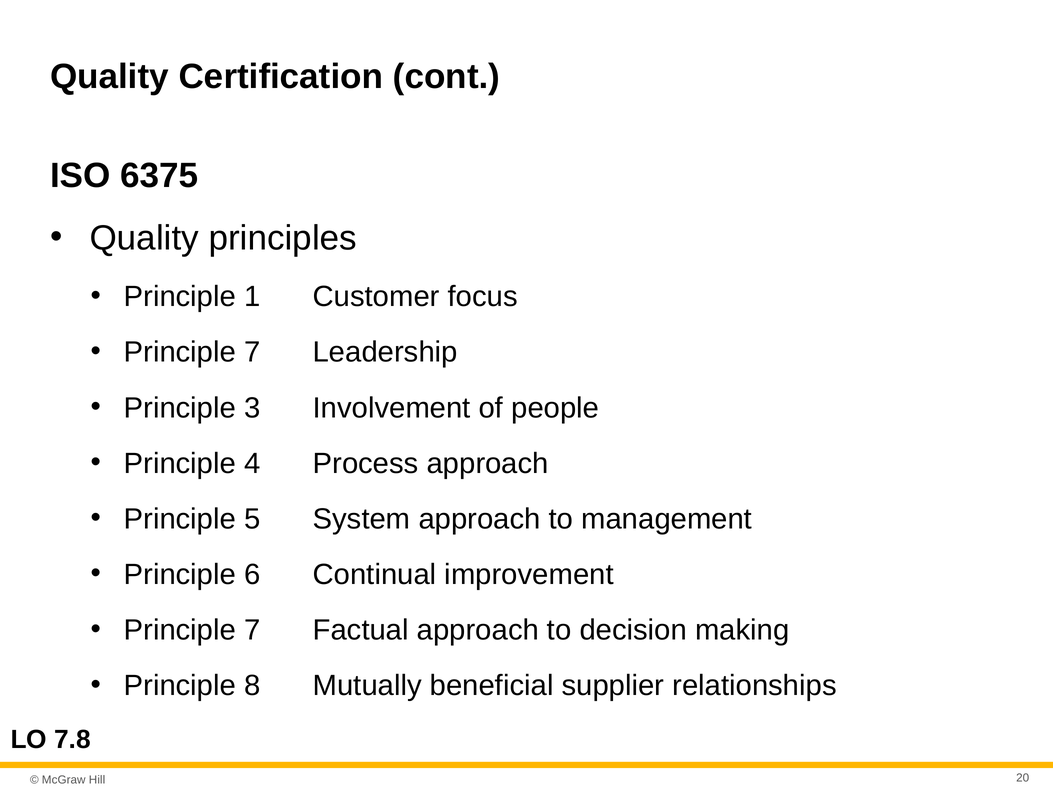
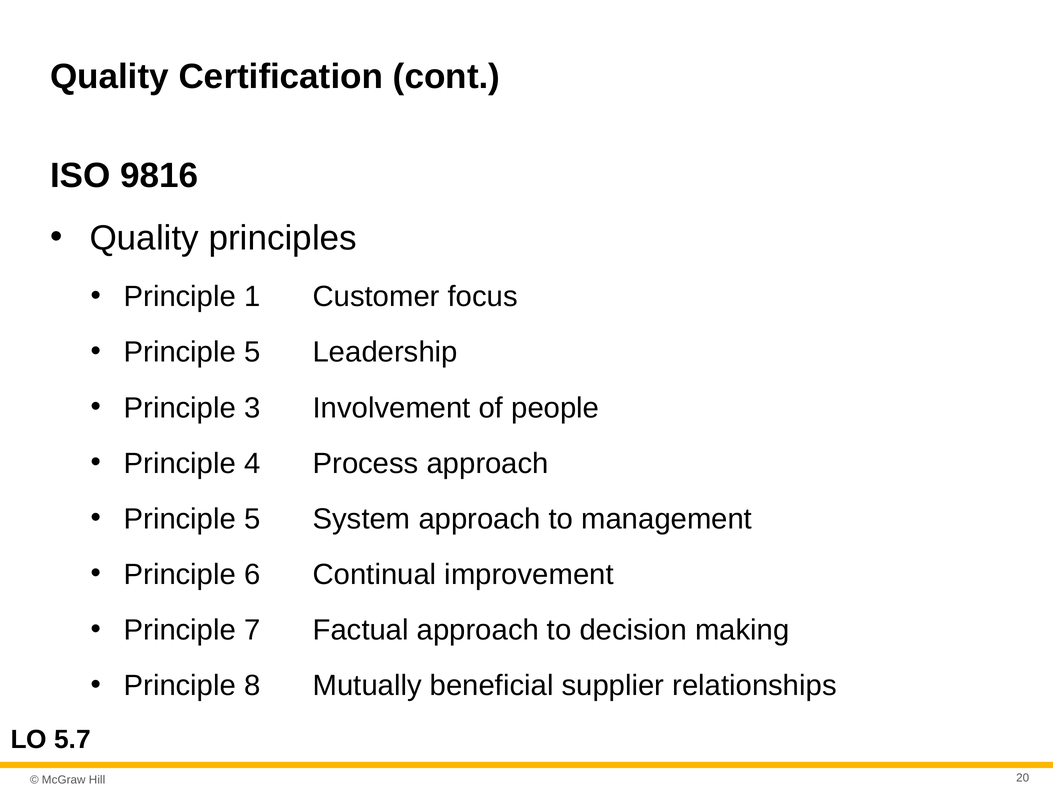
6375: 6375 -> 9816
7 at (252, 353): 7 -> 5
7.8: 7.8 -> 5.7
